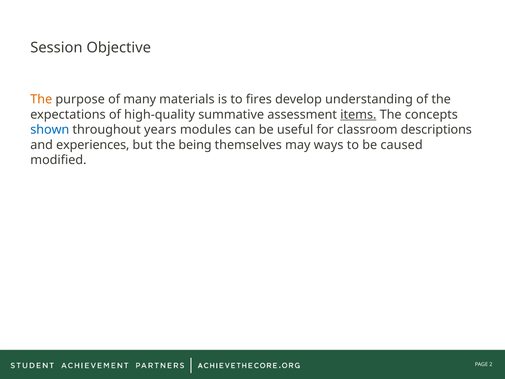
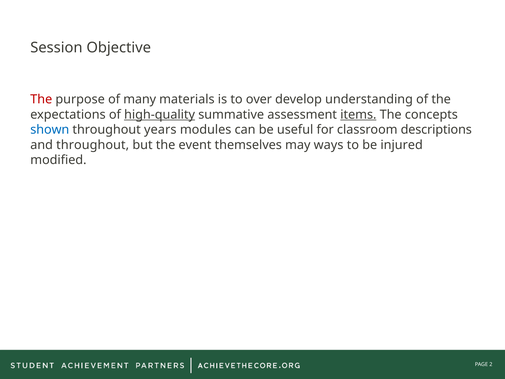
The at (41, 99) colour: orange -> red
fires: fires -> over
high-quality underline: none -> present
and experiences: experiences -> throughout
being: being -> event
caused: caused -> injured
